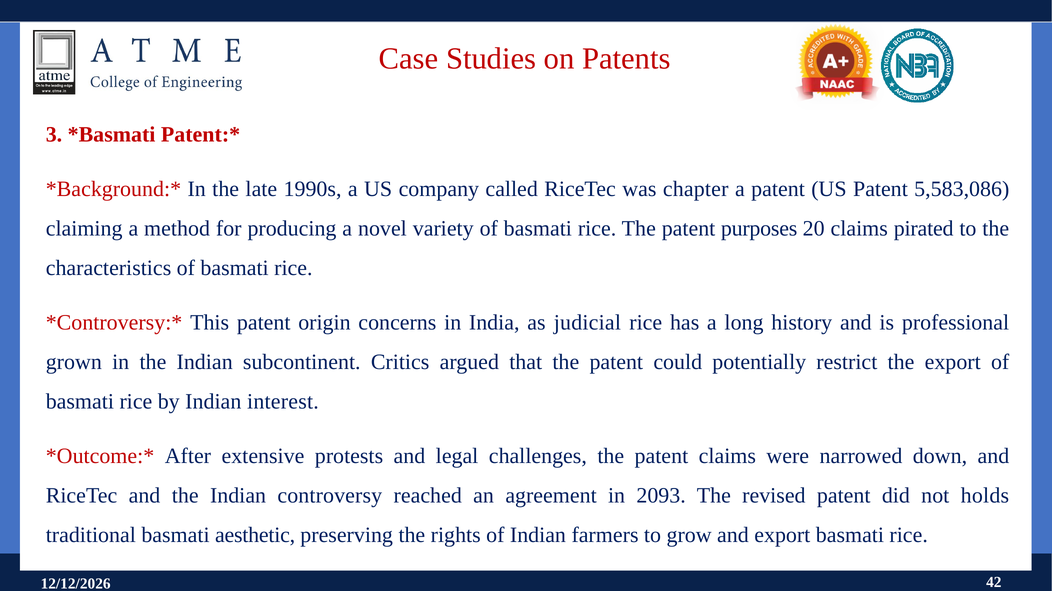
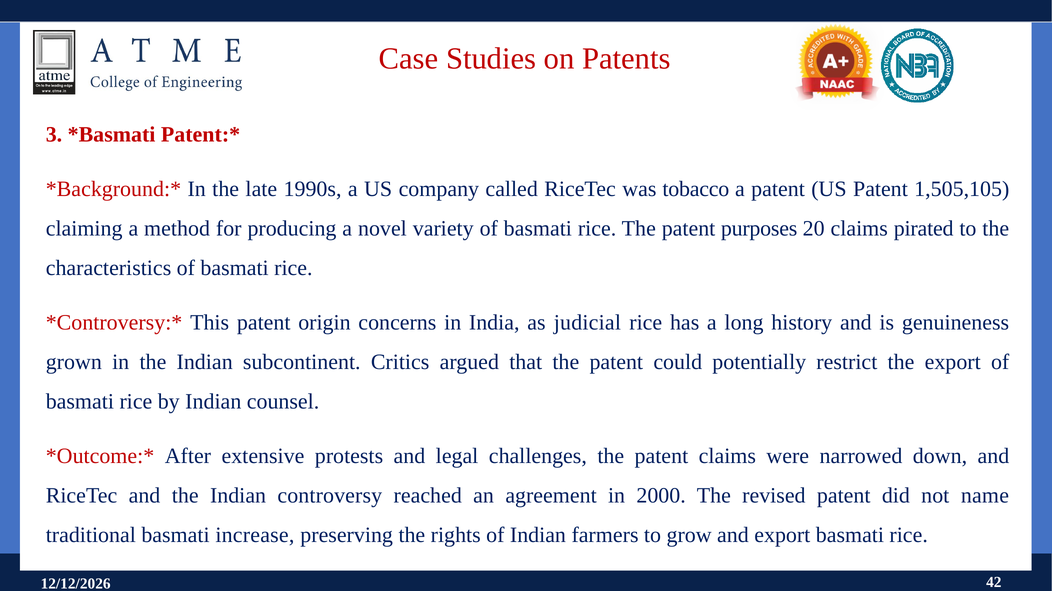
chapter: chapter -> tobacco
5,583,086: 5,583,086 -> 1,505,105
professional: professional -> genuineness
interest: interest -> counsel
2093: 2093 -> 2000
holds: holds -> name
aesthetic: aesthetic -> increase
